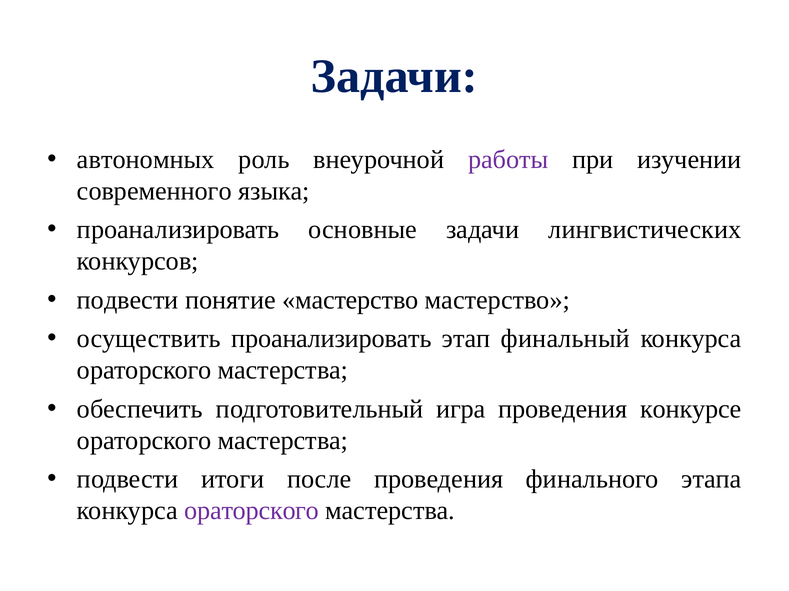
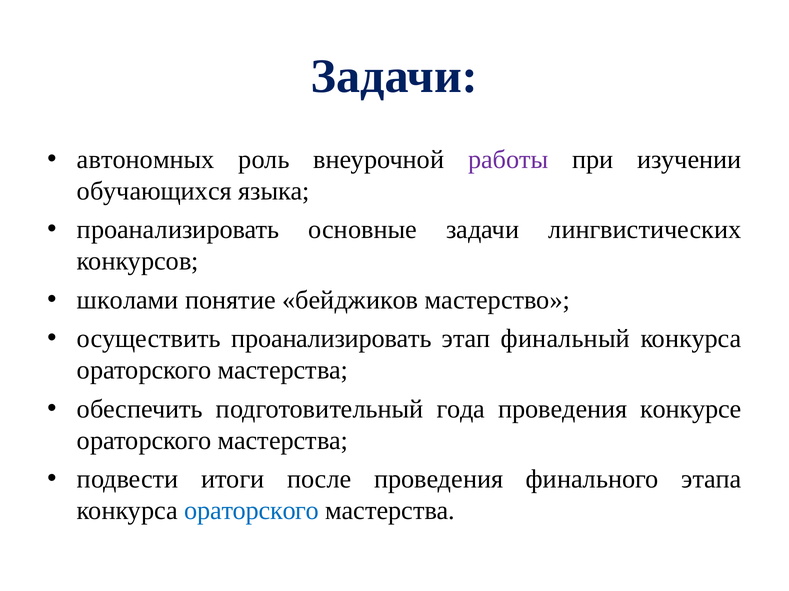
современного: современного -> обучающихся
подвести at (128, 300): подвести -> школами
понятие мастерство: мастерство -> бейджиков
игра: игра -> года
ораторского at (252, 511) colour: purple -> blue
